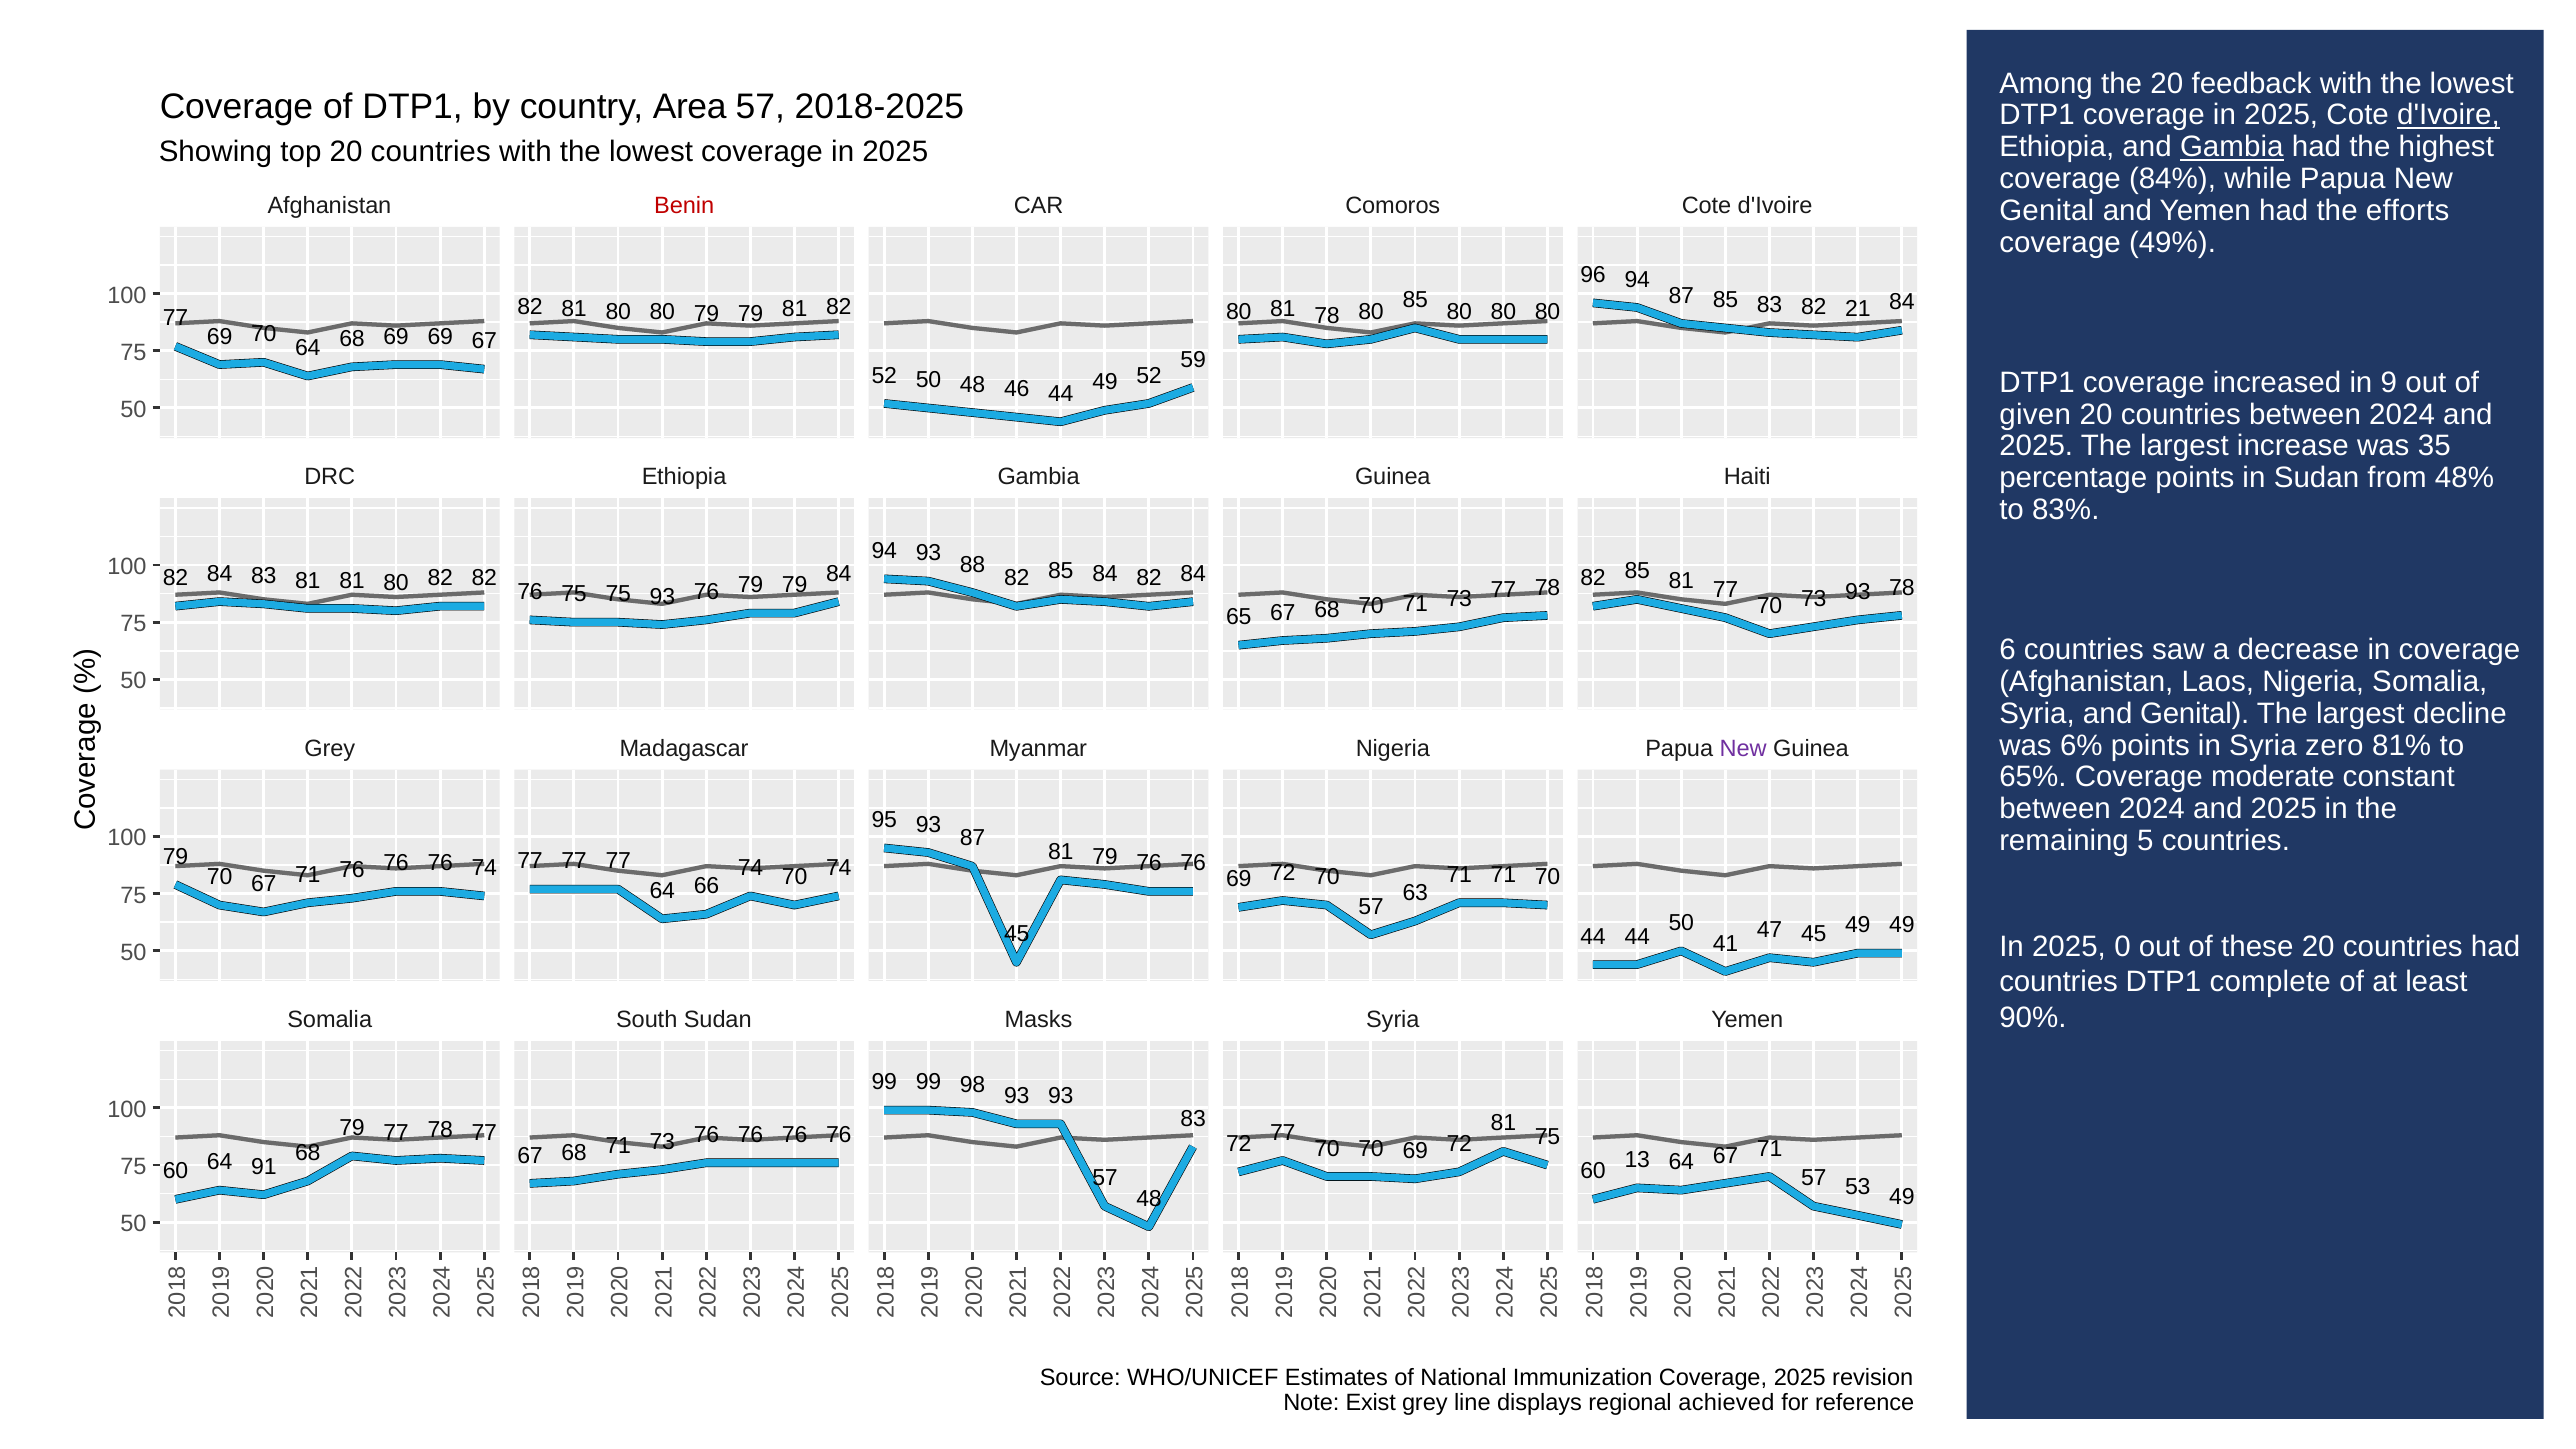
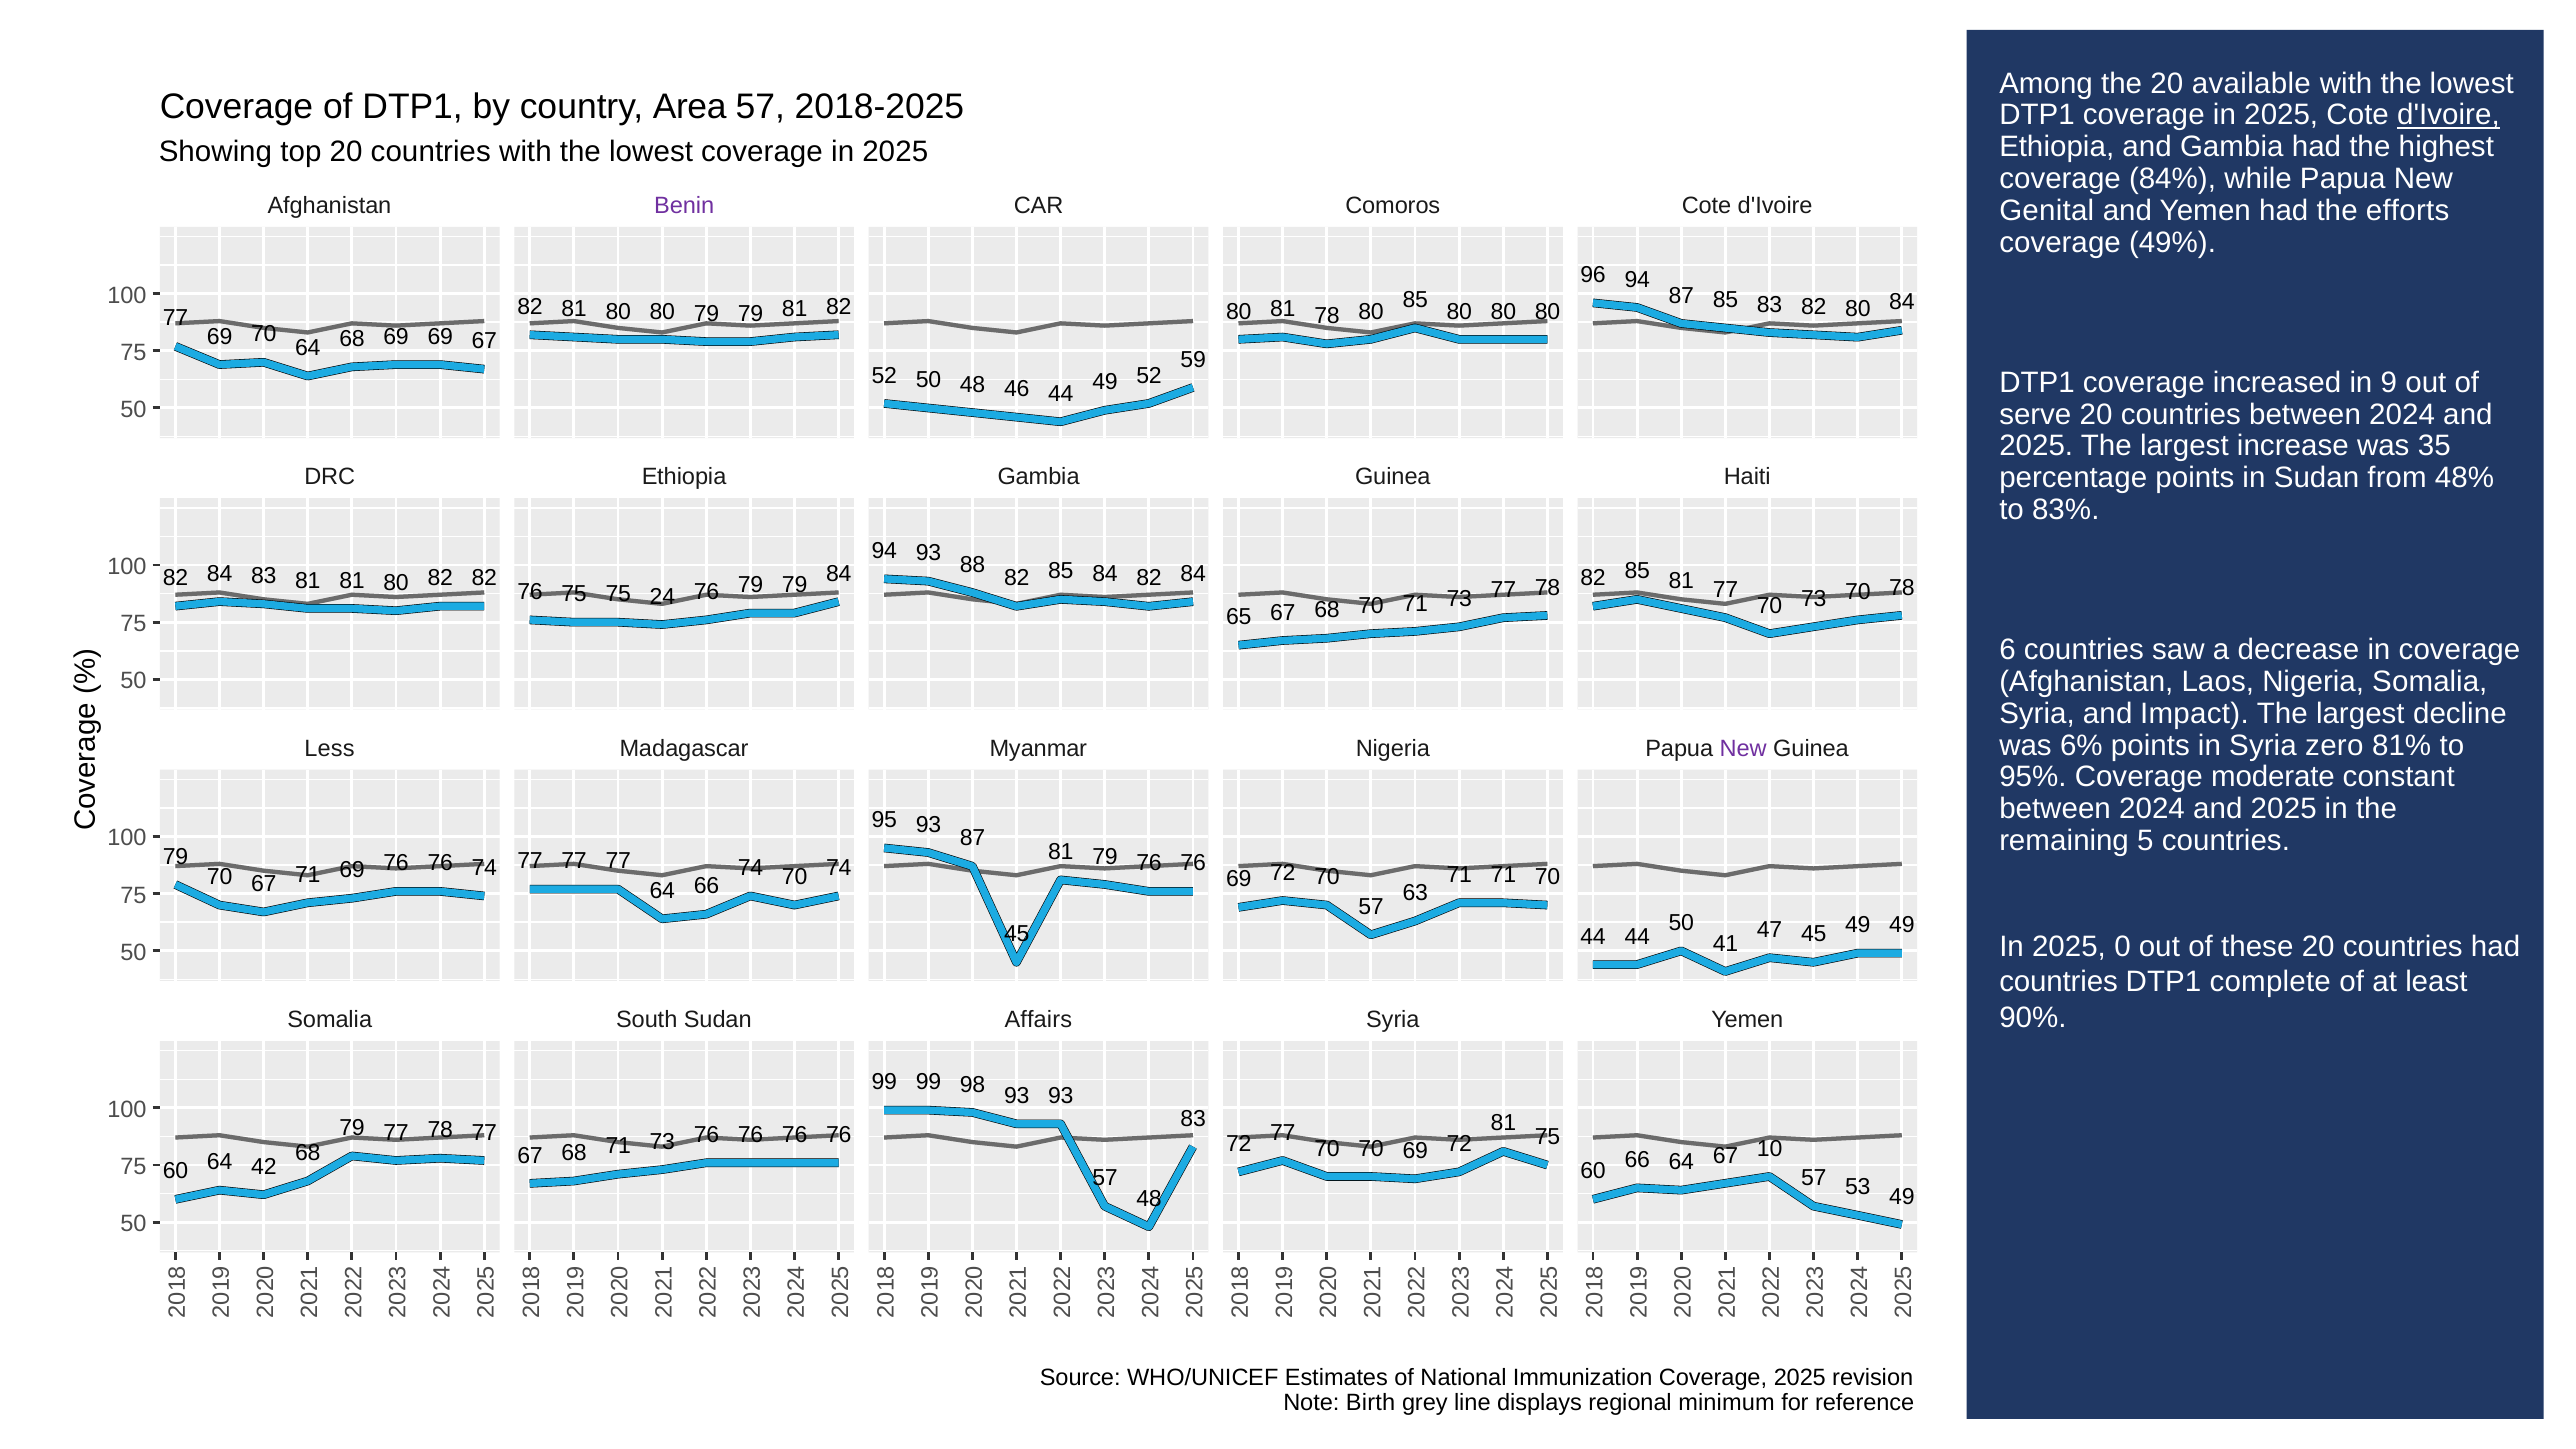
feedback: feedback -> available
Gambia at (2232, 147) underline: present -> none
Benin colour: red -> purple
82 21: 21 -> 80
given: given -> serve
75 93: 93 -> 24
73 93: 93 -> 70
and Genital: Genital -> Impact
Grey at (330, 749): Grey -> Less
65%: 65% -> 95%
71 76: 76 -> 69
Masks: Masks -> Affairs
91: 91 -> 42
60 13: 13 -> 66
64 67 71: 71 -> 10
Exist: Exist -> Birth
achieved: achieved -> minimum
